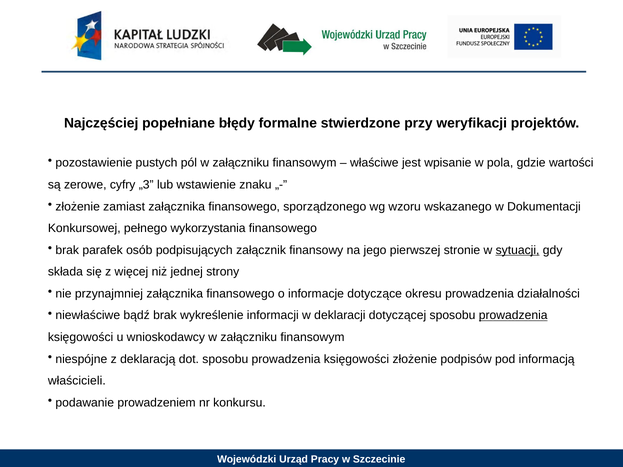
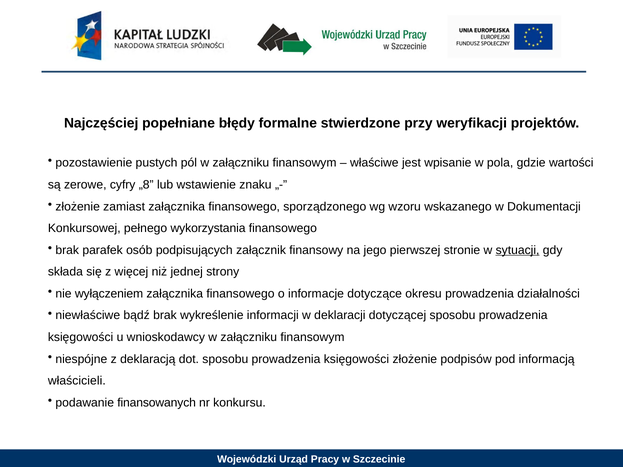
„3: „3 -> „8
przynajmniej: przynajmniej -> wyłączeniem
prowadzenia at (513, 316) underline: present -> none
prowadzeniem: prowadzeniem -> finansowanych
